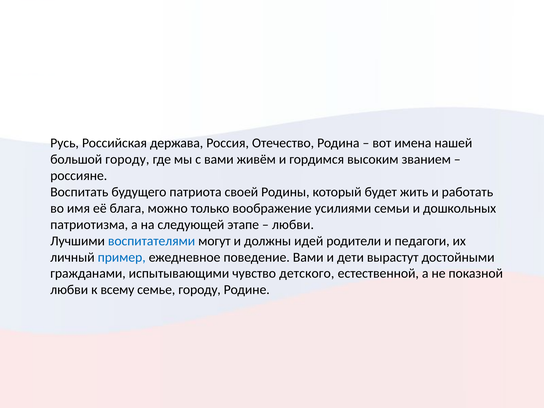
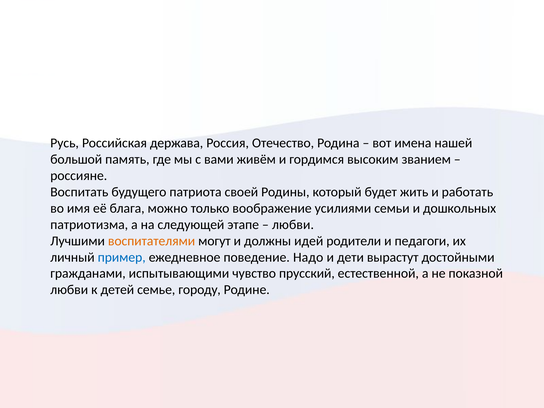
большой городу: городу -> память
воспитателями colour: blue -> orange
поведение Вами: Вами -> Надо
детского: детского -> прусский
всему: всему -> детей
